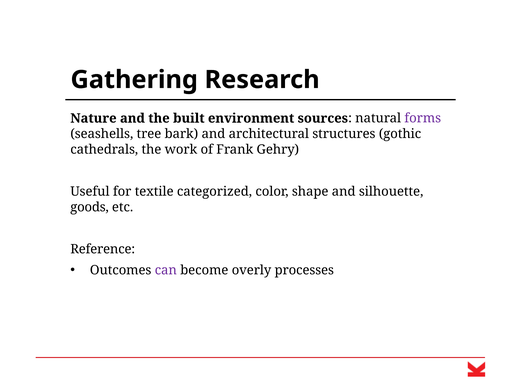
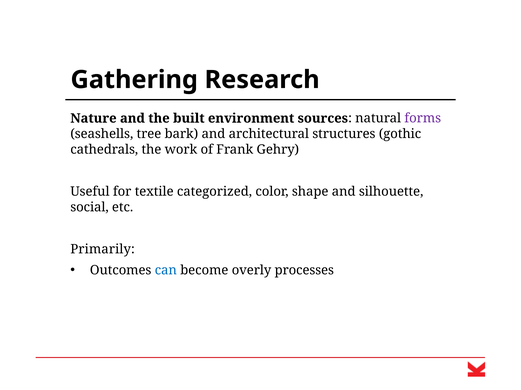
goods: goods -> social
Reference: Reference -> Primarily
can colour: purple -> blue
